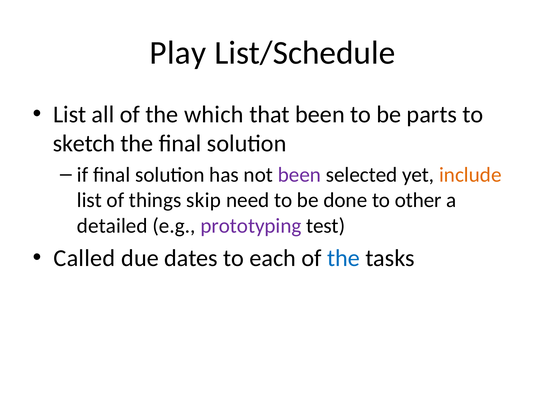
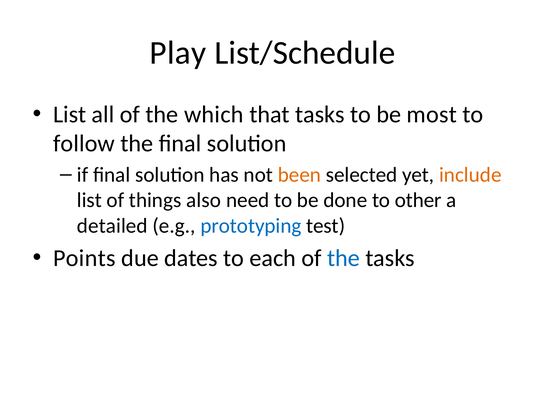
that been: been -> tasks
parts: parts -> most
sketch: sketch -> follow
been at (299, 175) colour: purple -> orange
skip: skip -> also
prototyping colour: purple -> blue
Called: Called -> Points
